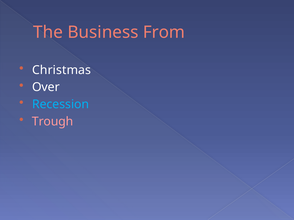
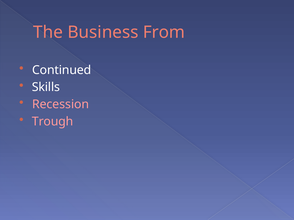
Christmas: Christmas -> Continued
Over: Over -> Skills
Recession colour: light blue -> pink
